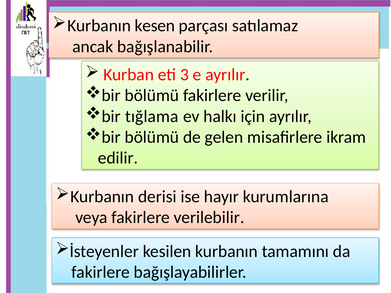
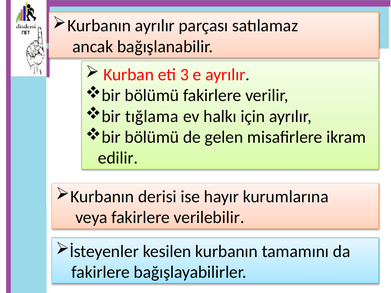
Kurbanın kesen: kesen -> ayrılır
